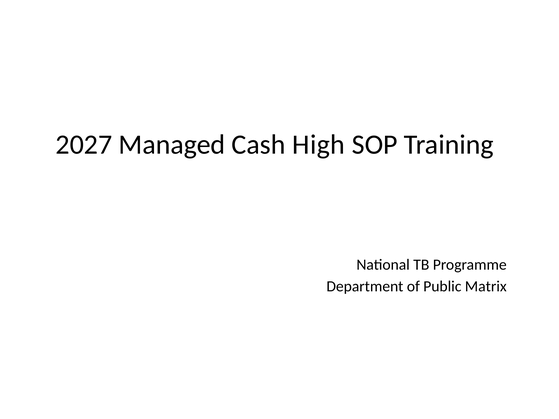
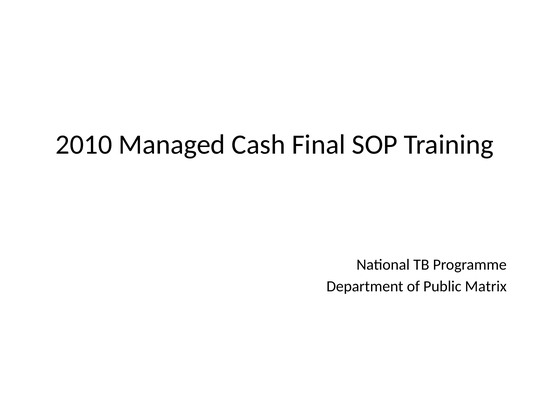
2027: 2027 -> 2010
High: High -> Final
